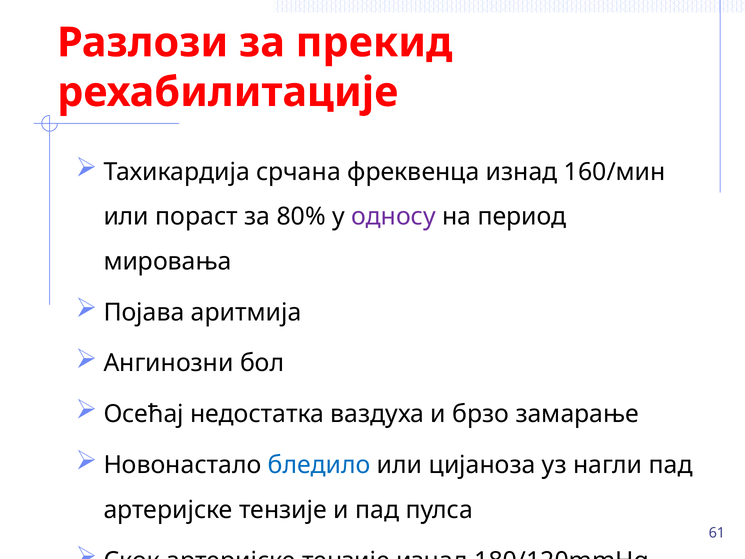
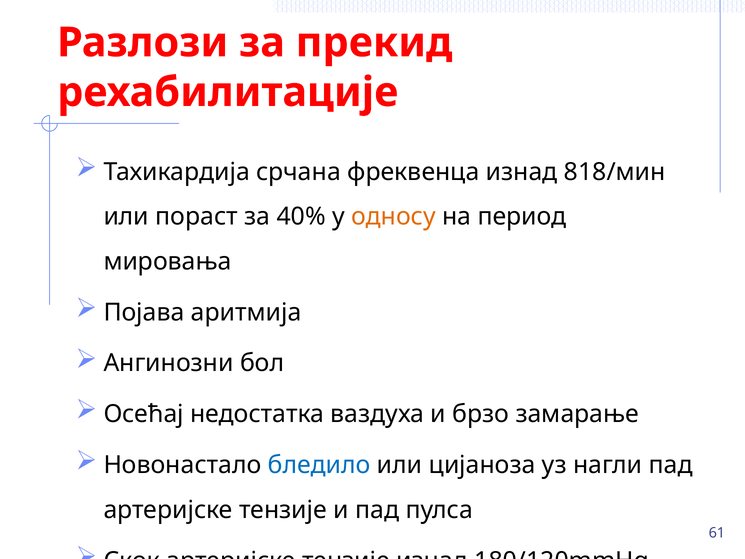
160/мин: 160/мин -> 818/мин
80%: 80% -> 40%
односу colour: purple -> orange
